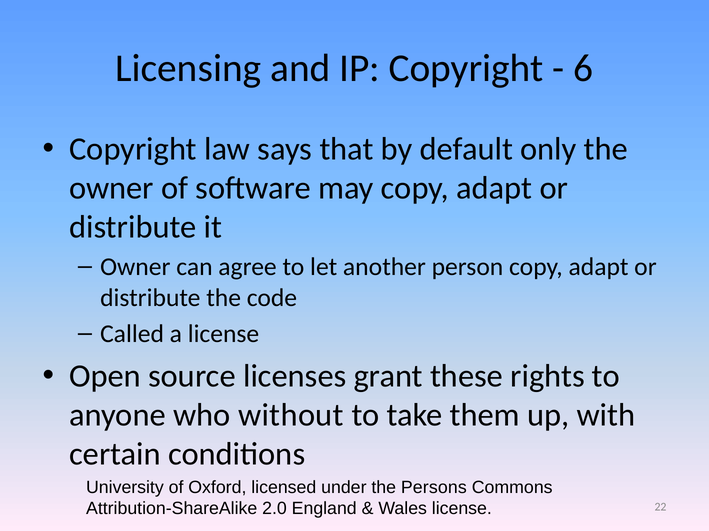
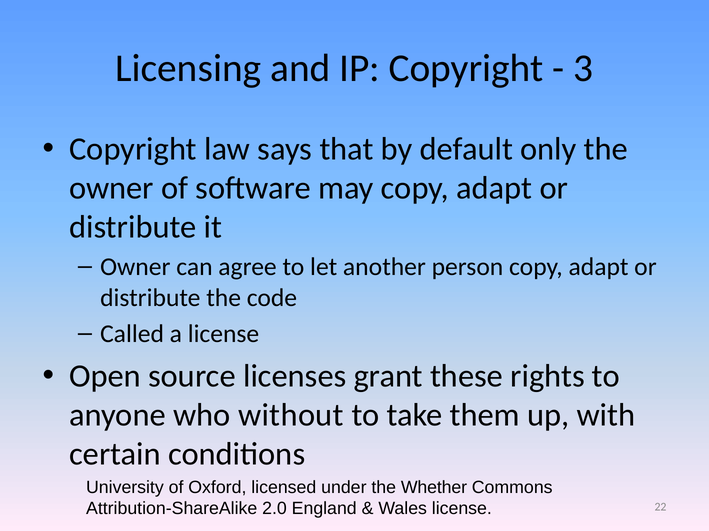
6: 6 -> 3
Persons: Persons -> Whether
